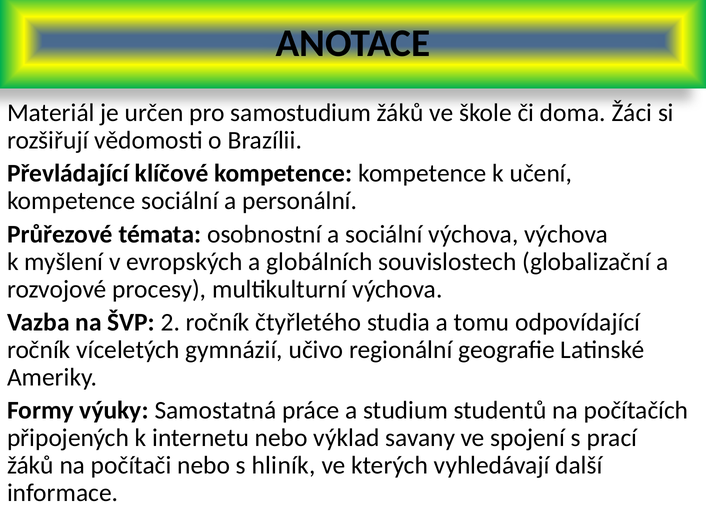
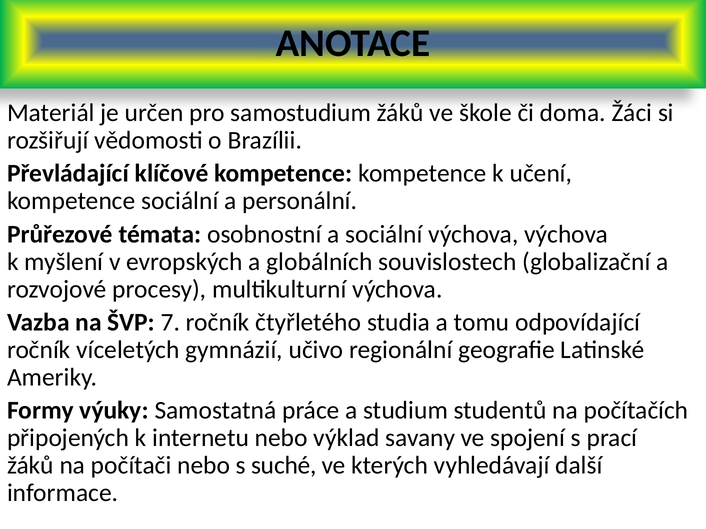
2: 2 -> 7
hliník: hliník -> suché
